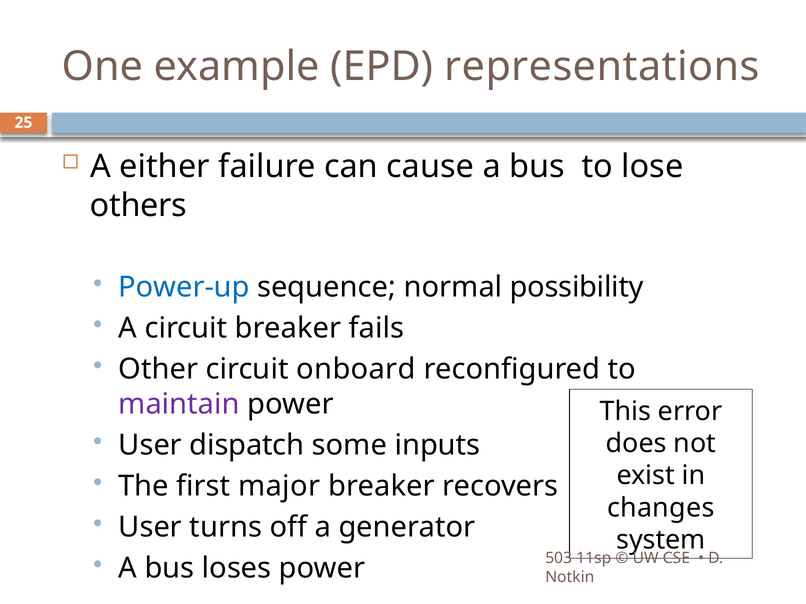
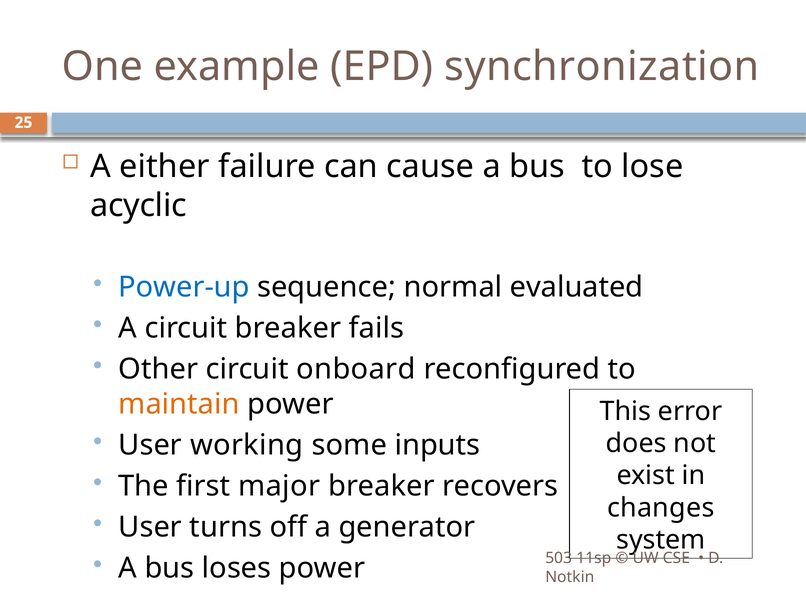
representations: representations -> synchronization
others: others -> acyclic
possibility: possibility -> evaluated
maintain colour: purple -> orange
dispatch: dispatch -> working
